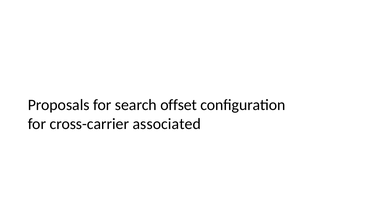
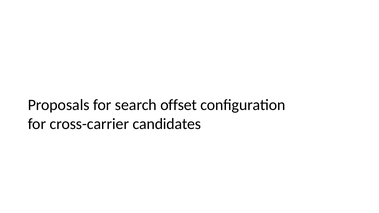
associated: associated -> candidates
